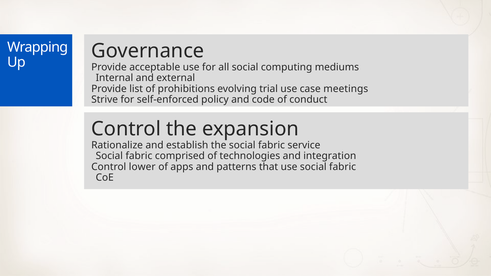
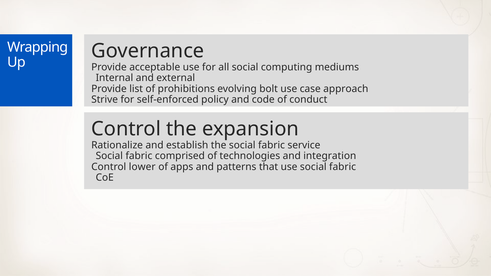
trial: trial -> bolt
meetings: meetings -> approach
